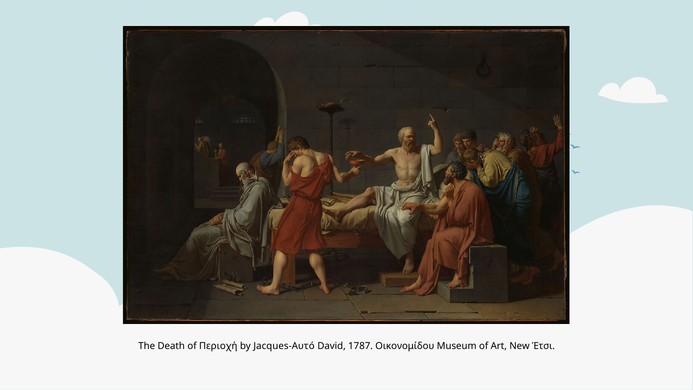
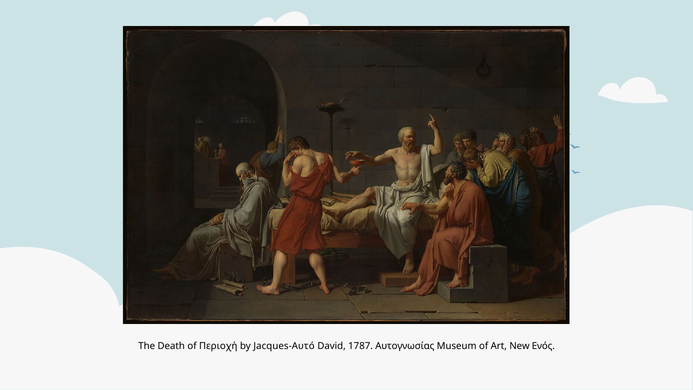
Οικονομίδου: Οικονομίδου -> Αυτογνωσίας
Έτσι: Έτσι -> Ενός
